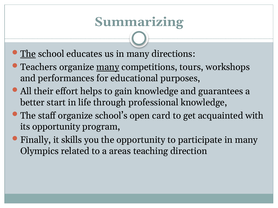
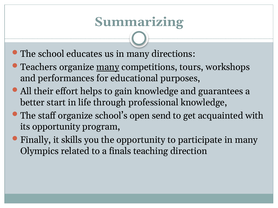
The at (28, 54) underline: present -> none
card: card -> send
areas: areas -> finals
